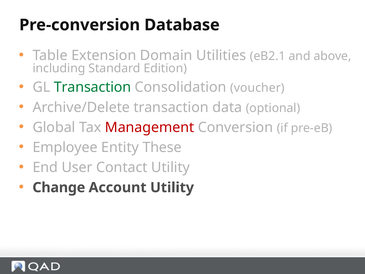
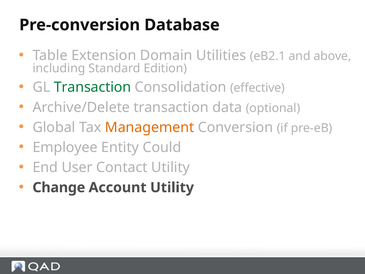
voucher: voucher -> effective
Management colour: red -> orange
These: These -> Could
